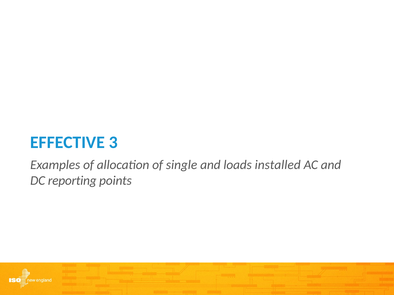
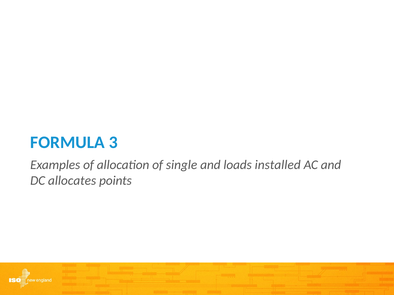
EFFECTIVE: EFFECTIVE -> FORMULA
reporting: reporting -> allocates
